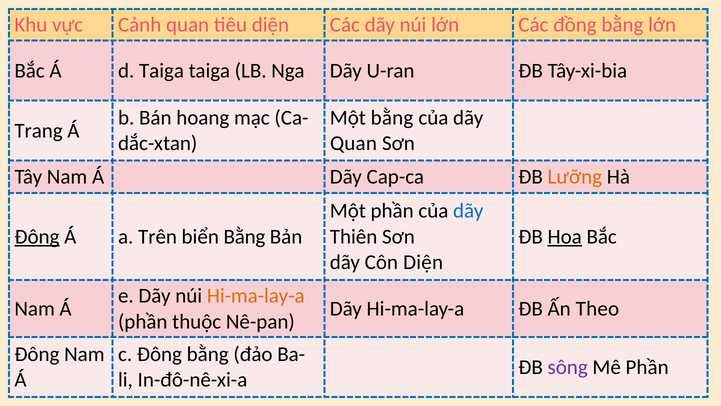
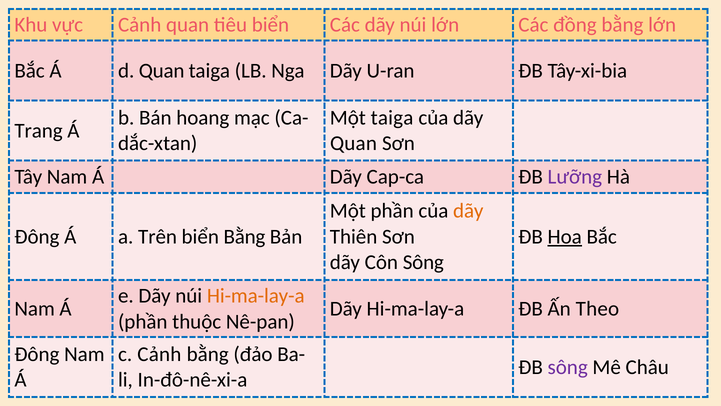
tiêu diện: diện -> biển
d Taiga: Taiga -> Quan
Một bằng: bằng -> taiga
Lưỡng colour: orange -> purple
dãy at (468, 211) colour: blue -> orange
Đông at (37, 236) underline: present -> none
Côn Diện: Diện -> Sông
c Đông: Đông -> Cảnh
Mê Phần: Phần -> Châu
